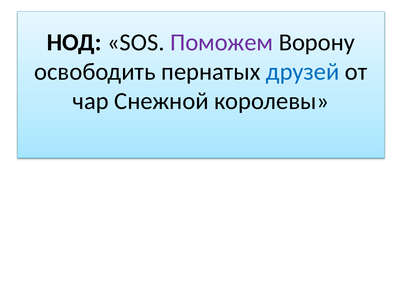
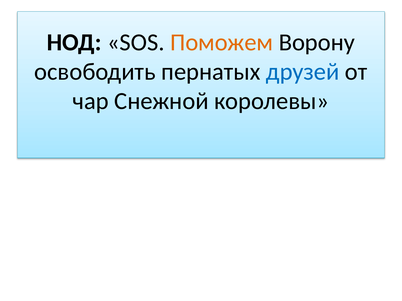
Поможем colour: purple -> orange
